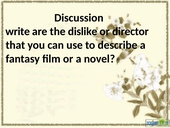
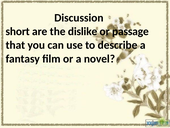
write: write -> short
director: director -> passage
